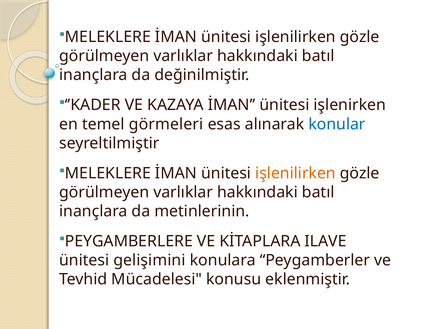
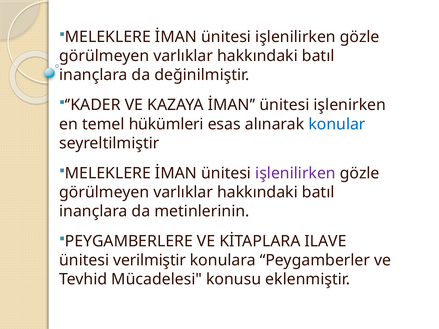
görmeleri: görmeleri -> hükümleri
işlenilirken at (296, 173) colour: orange -> purple
gelişimini: gelişimini -> verilmiştir
